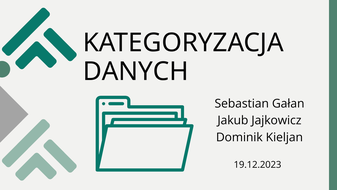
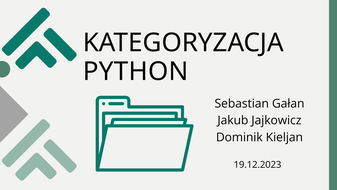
DANYCH: DANYCH -> PYTHON
